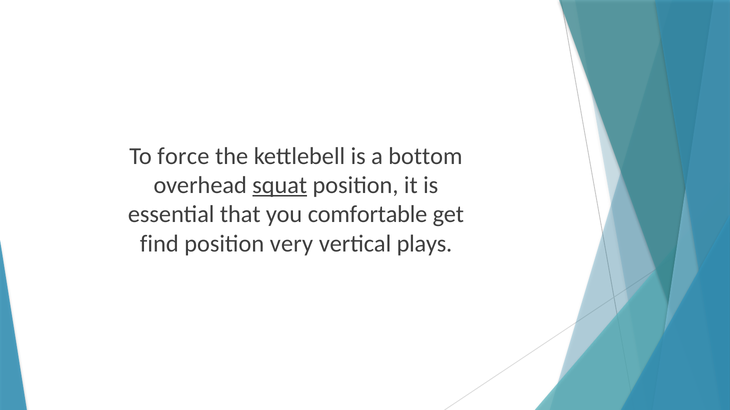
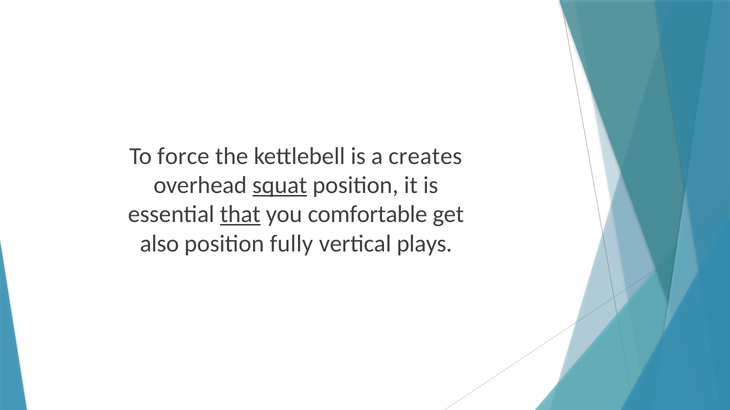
bottom: bottom -> creates
that underline: none -> present
find: find -> also
very: very -> fully
